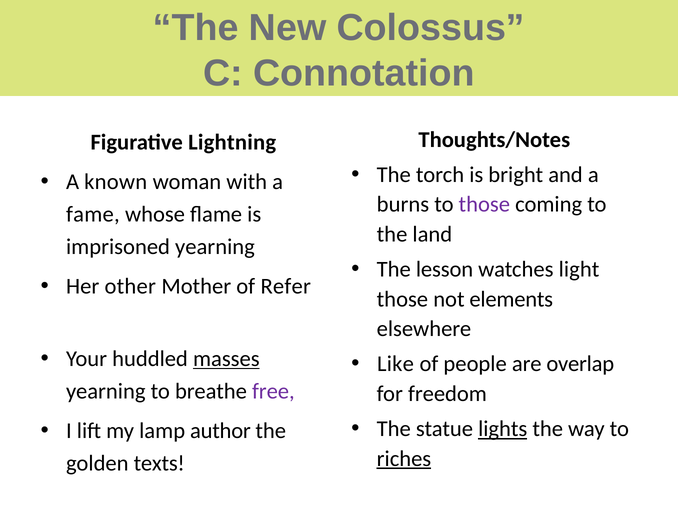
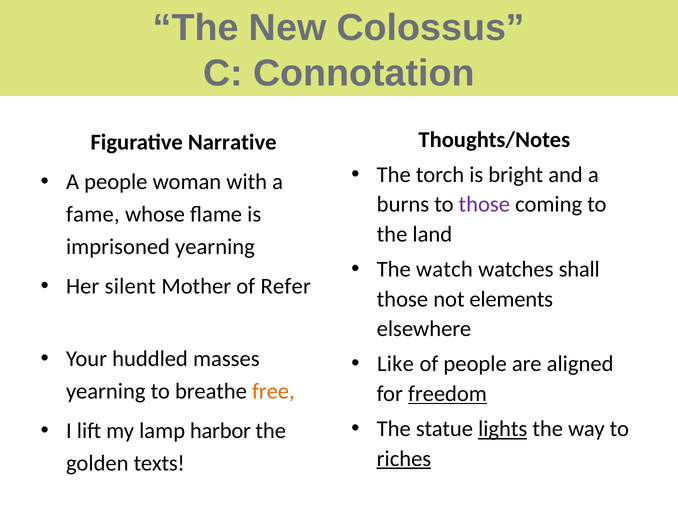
Lightning: Lightning -> Narrative
A known: known -> people
lesson: lesson -> watch
light: light -> shall
other: other -> silent
masses underline: present -> none
overlap: overlap -> aligned
free colour: purple -> orange
freedom underline: none -> present
author: author -> harbor
